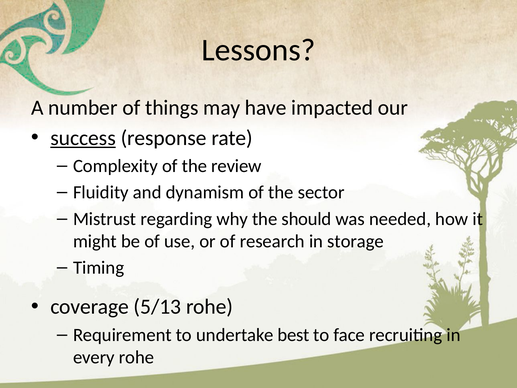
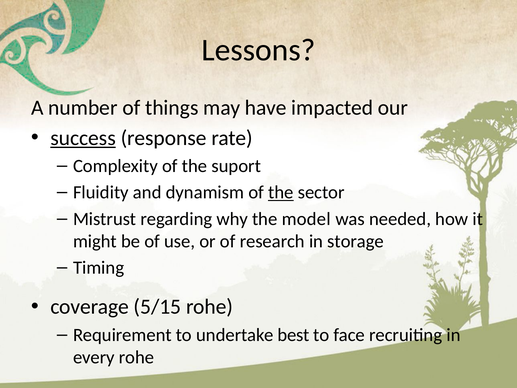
review: review -> suport
the at (281, 192) underline: none -> present
should: should -> model
5/13: 5/13 -> 5/15
